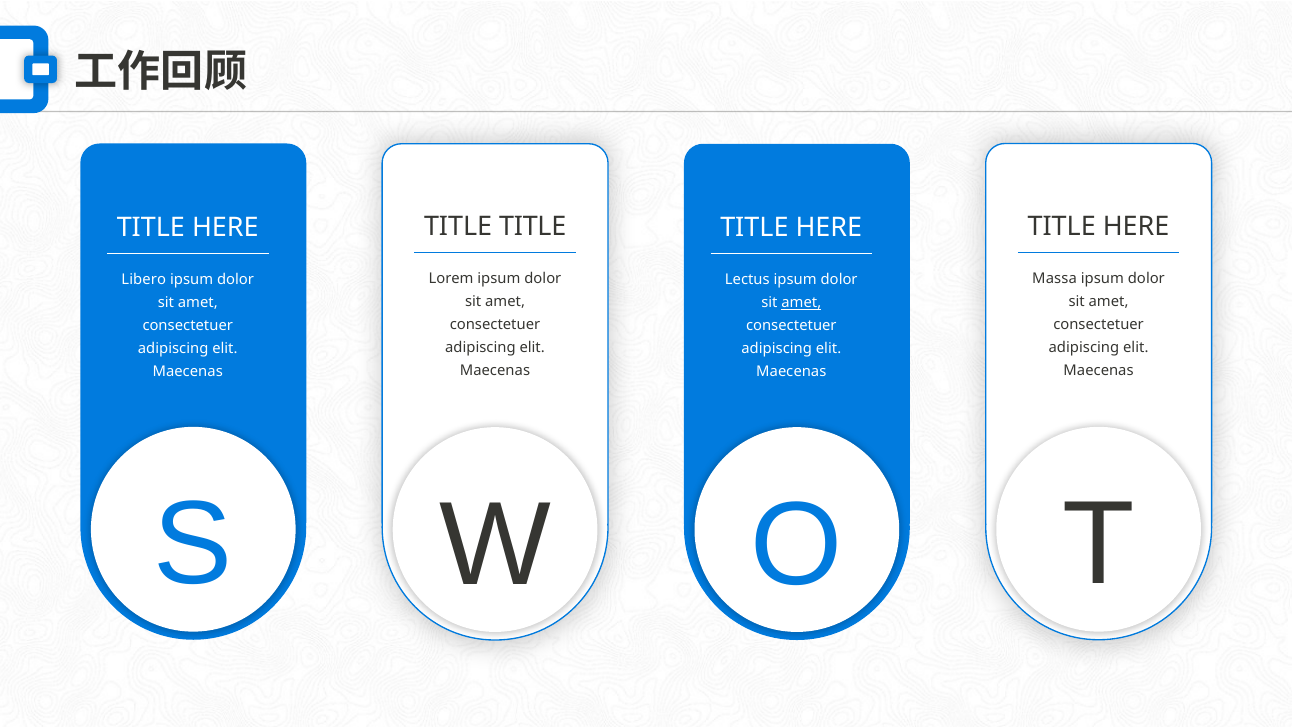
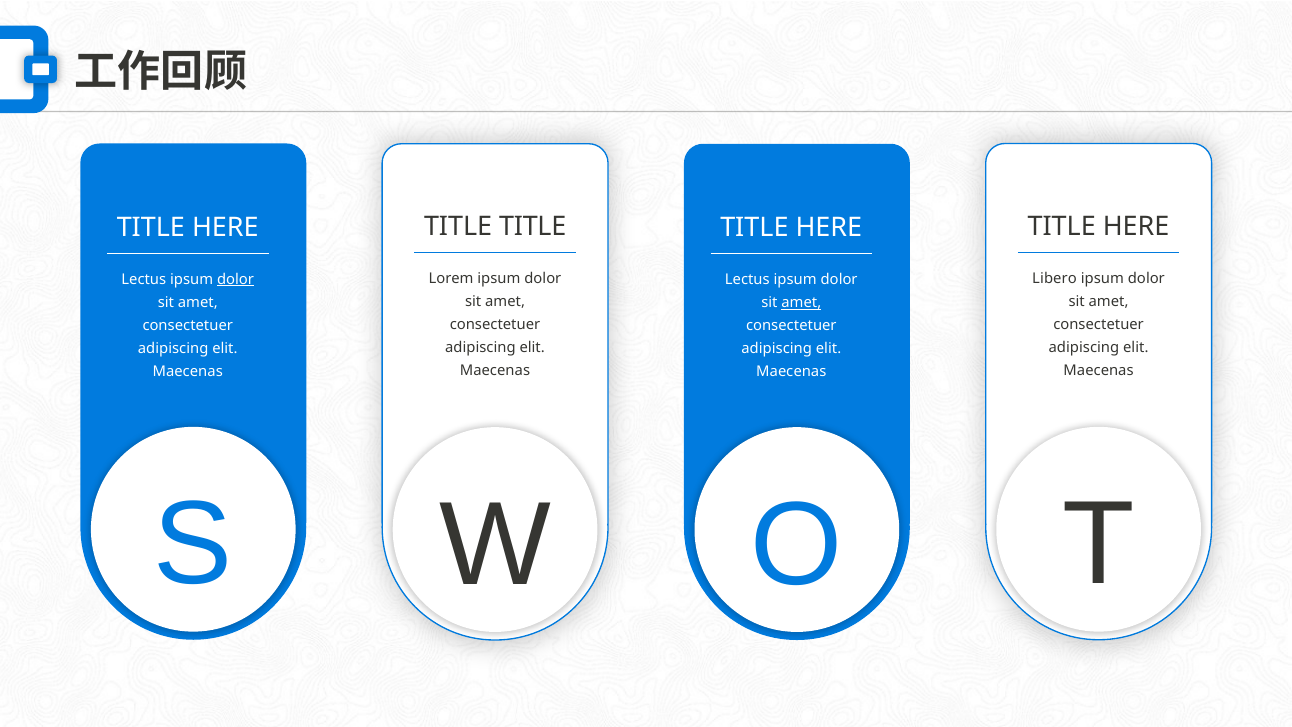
Massa: Massa -> Libero
Libero at (144, 279): Libero -> Lectus
dolor at (236, 279) underline: none -> present
